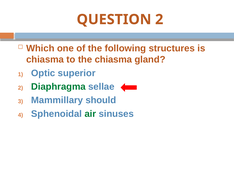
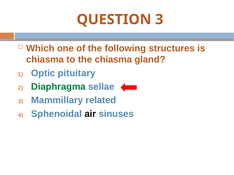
QUESTION 2: 2 -> 3
superior: superior -> pituitary
should: should -> related
air colour: green -> black
